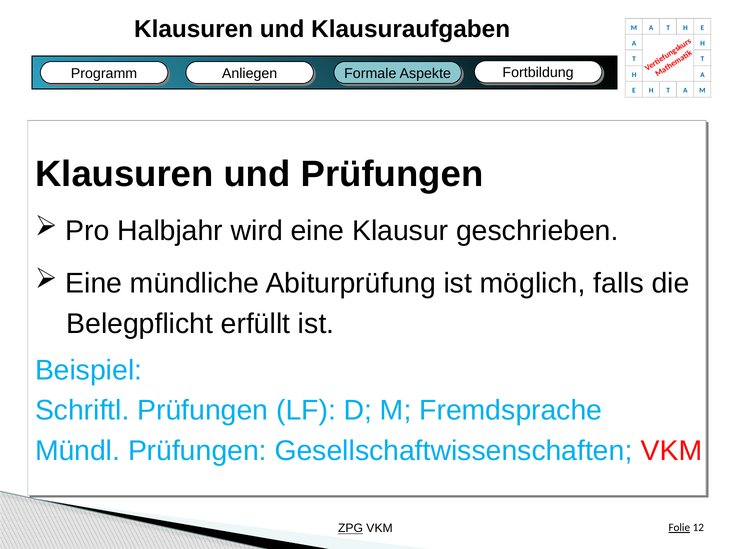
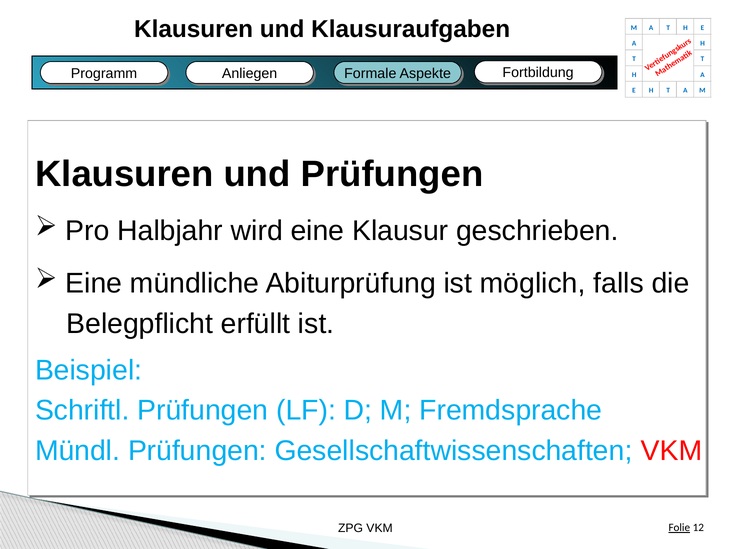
ZPG underline: present -> none
